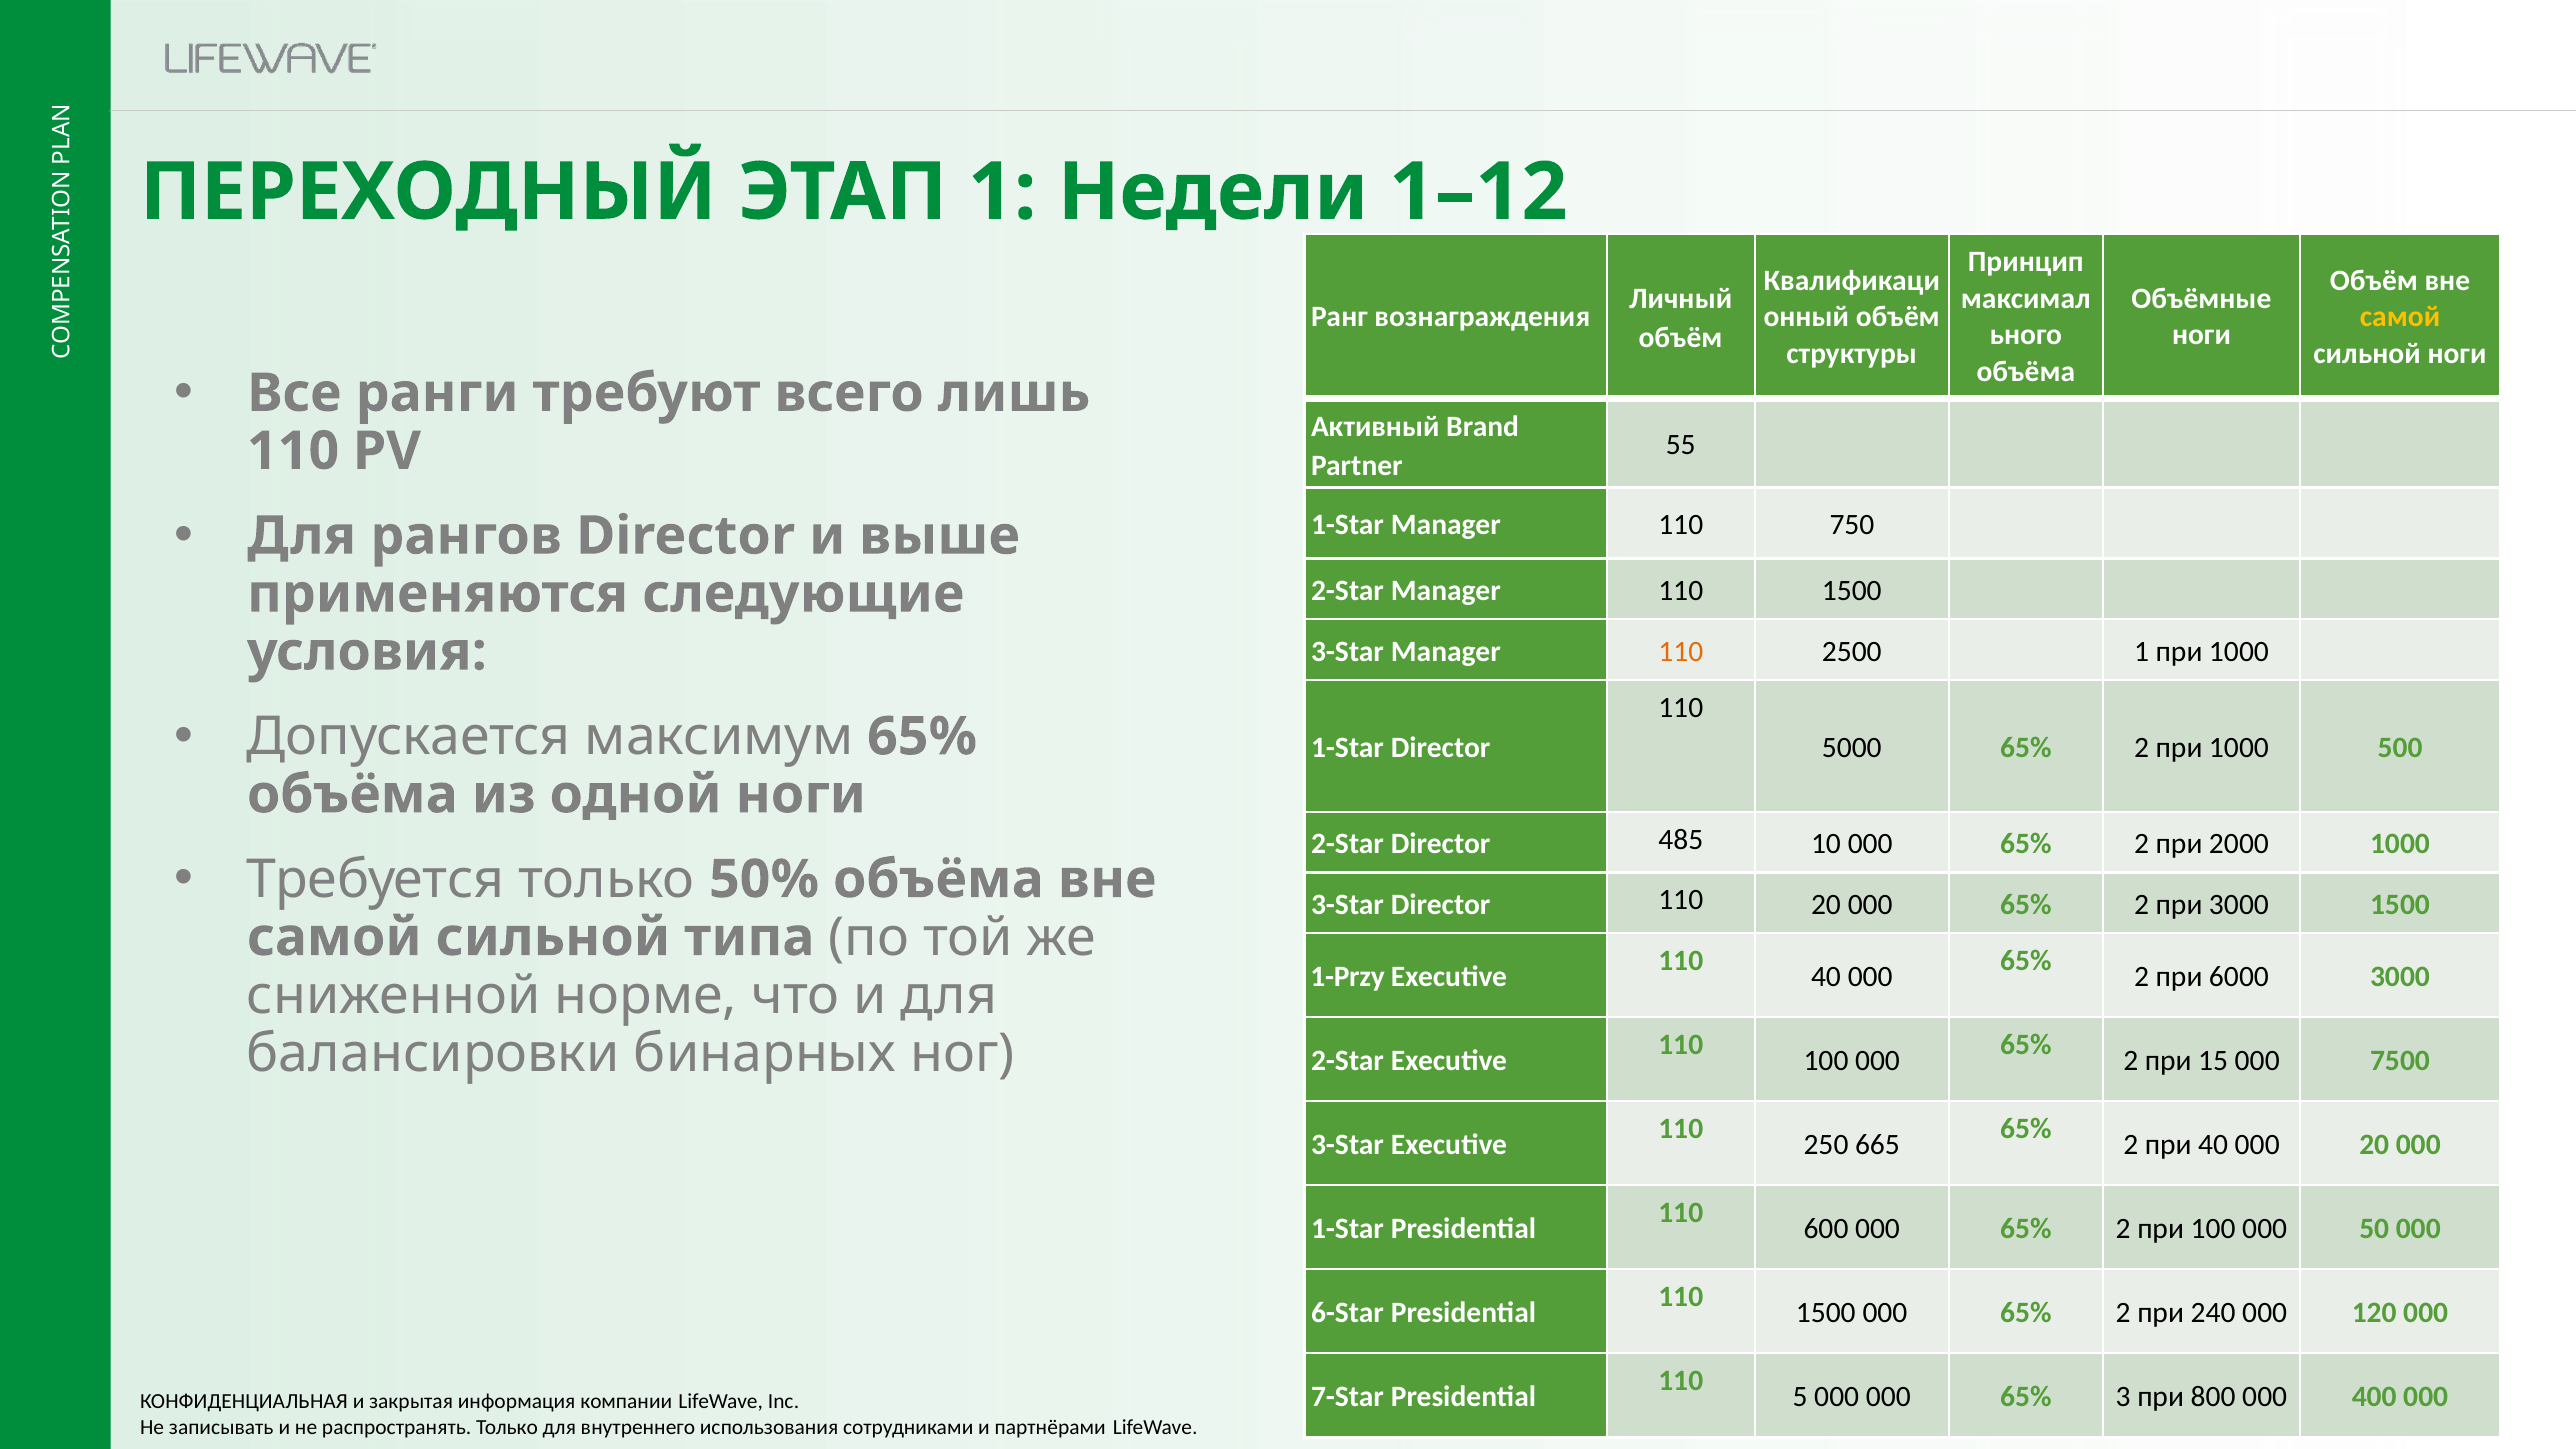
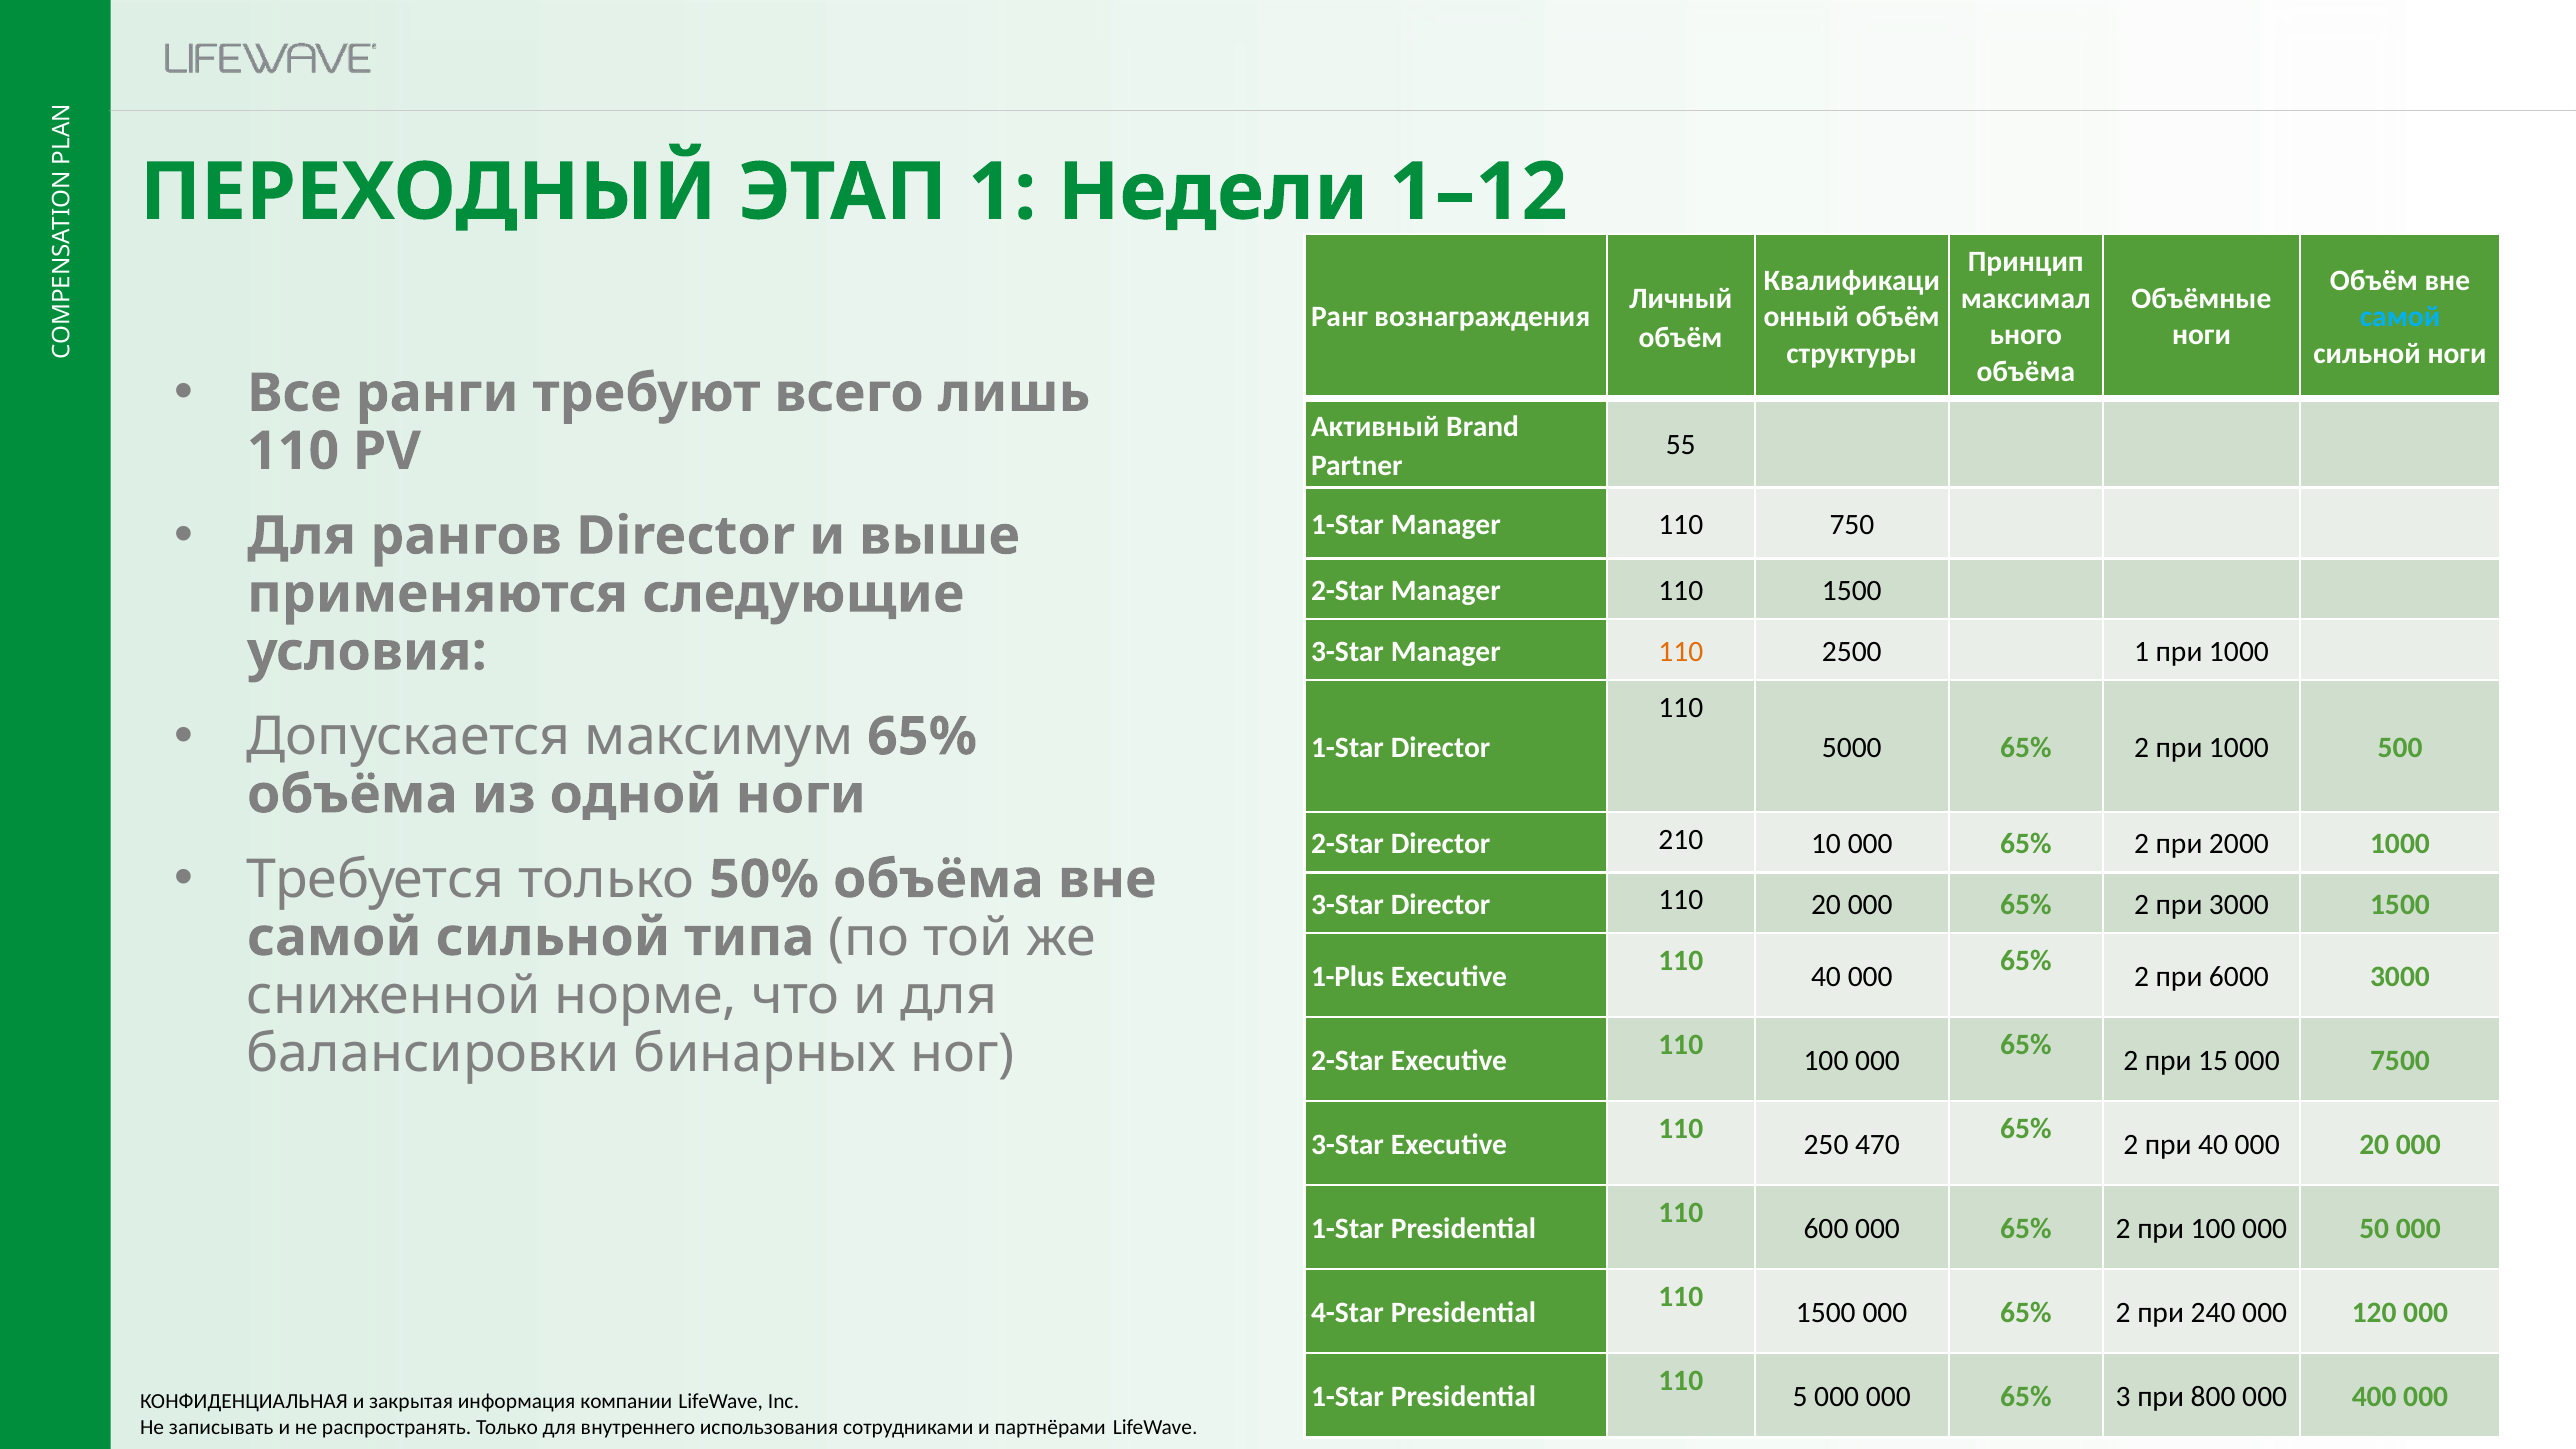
самой at (2400, 317) colour: yellow -> light blue
485: 485 -> 210
1-Przy: 1-Przy -> 1-Plus
665: 665 -> 470
6-Star: 6-Star -> 4-Star
7-Star at (1347, 1397): 7-Star -> 1-Star
